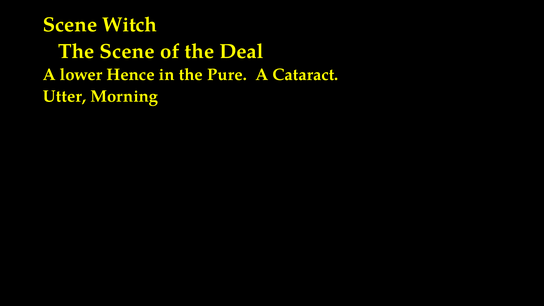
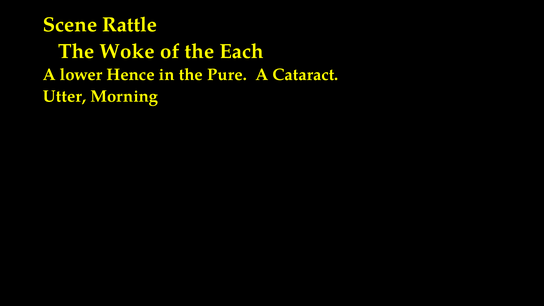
Witch: Witch -> Rattle
The Scene: Scene -> Woke
Deal: Deal -> Each
